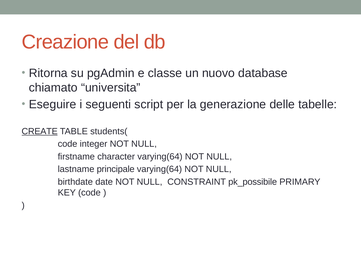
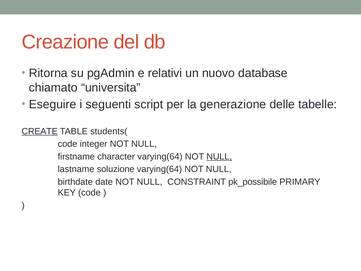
classe: classe -> relativi
NULL at (219, 156) underline: none -> present
principale: principale -> soluzione
